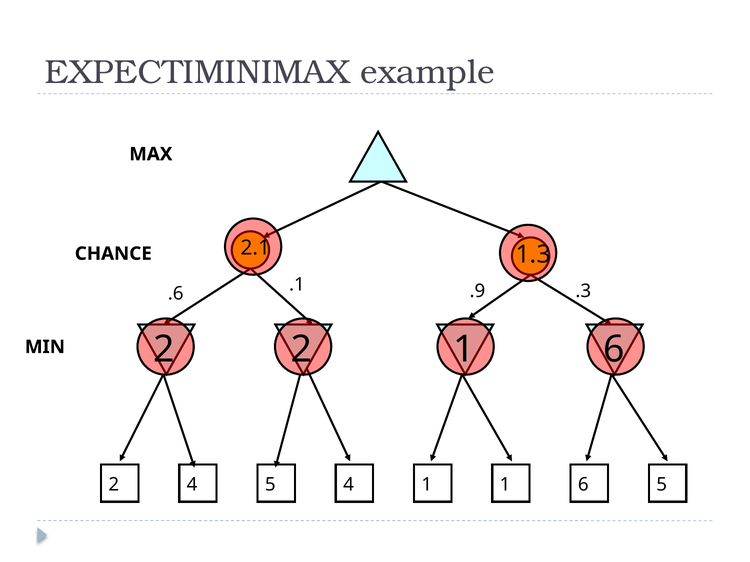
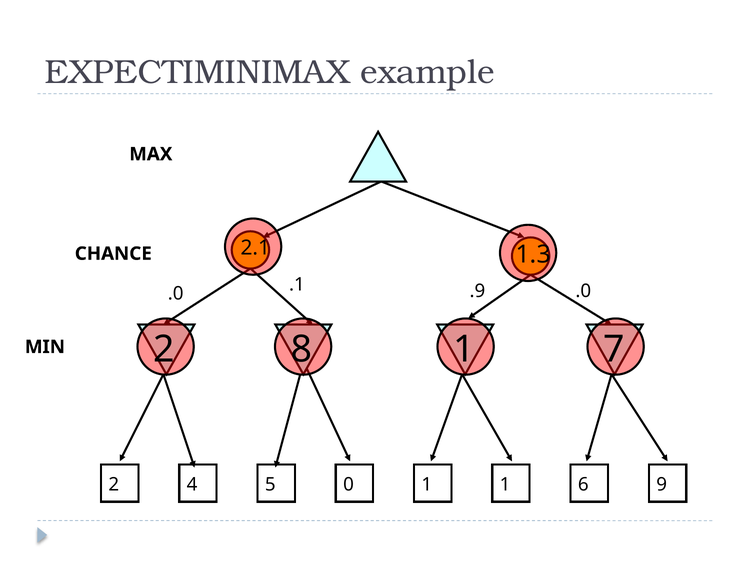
.1 .3: .3 -> .0
.6 at (176, 294): .6 -> .0
2 2: 2 -> 8
6 at (614, 349): 6 -> 7
5 4: 4 -> 0
6 5: 5 -> 9
